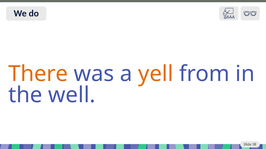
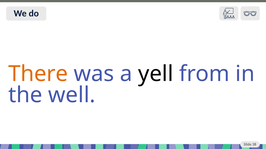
yell colour: orange -> black
